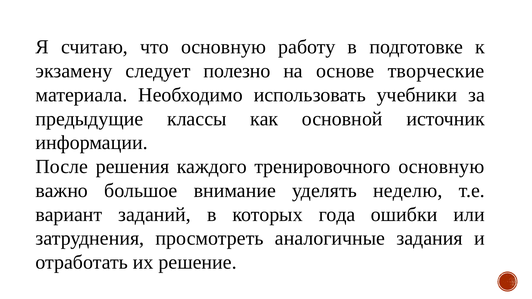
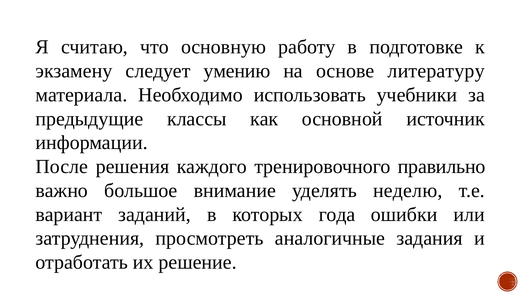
полезно: полезно -> умению
творческие: творческие -> литературу
тренировочного основную: основную -> правильно
